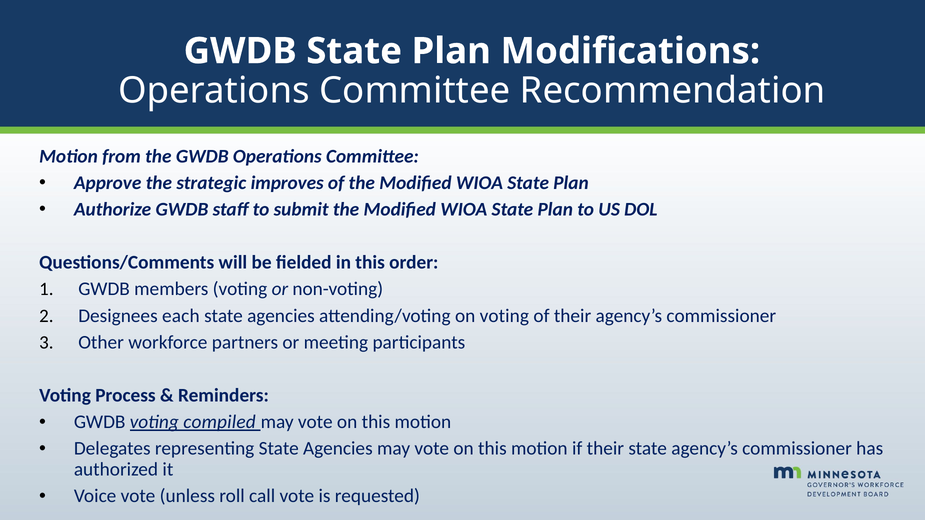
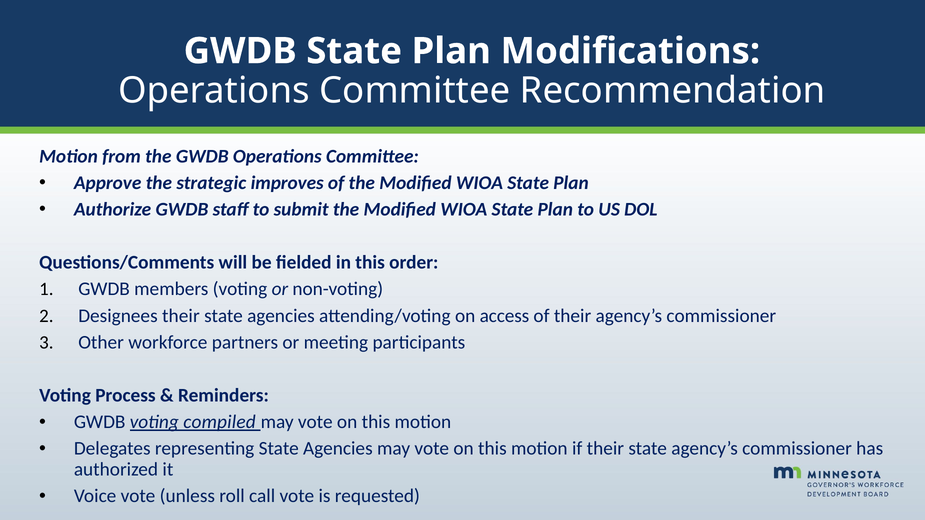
Designees each: each -> their
on voting: voting -> access
